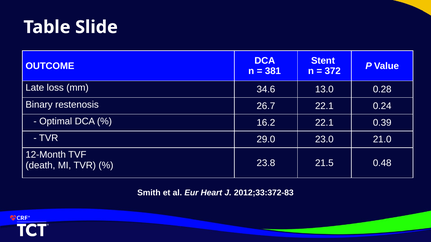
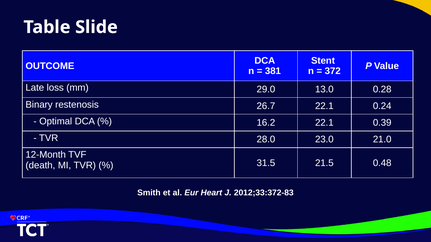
34.6: 34.6 -> 29.0
29.0: 29.0 -> 28.0
23.8: 23.8 -> 31.5
